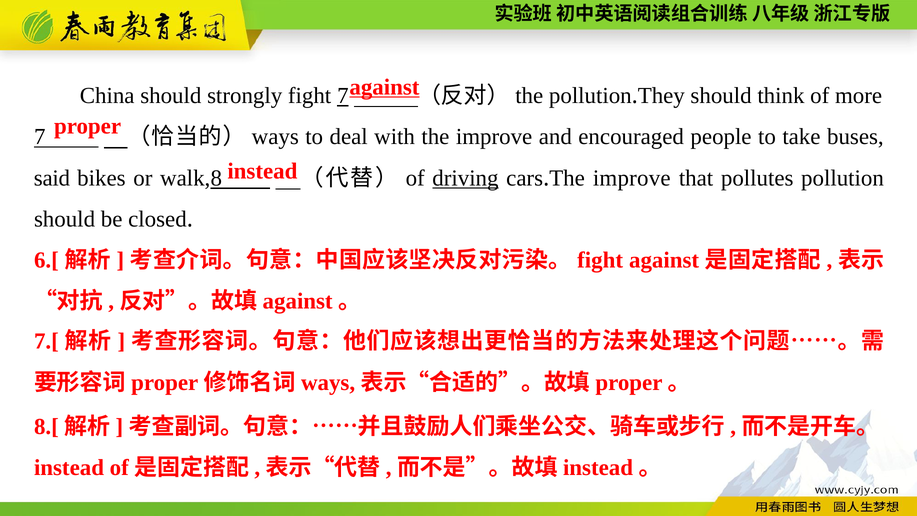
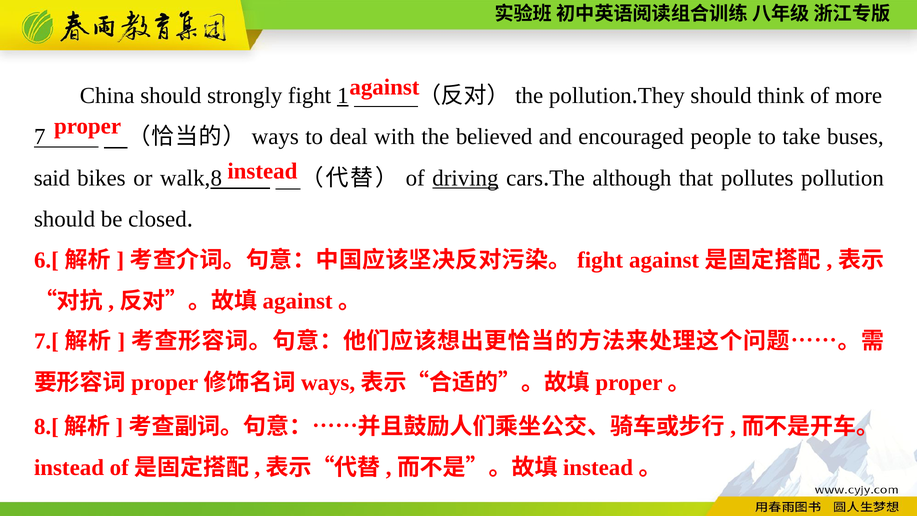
against at (384, 87) underline: present -> none
fight 7: 7 -> 1
with the improve: improve -> believed
improve at (632, 178): improve -> although
